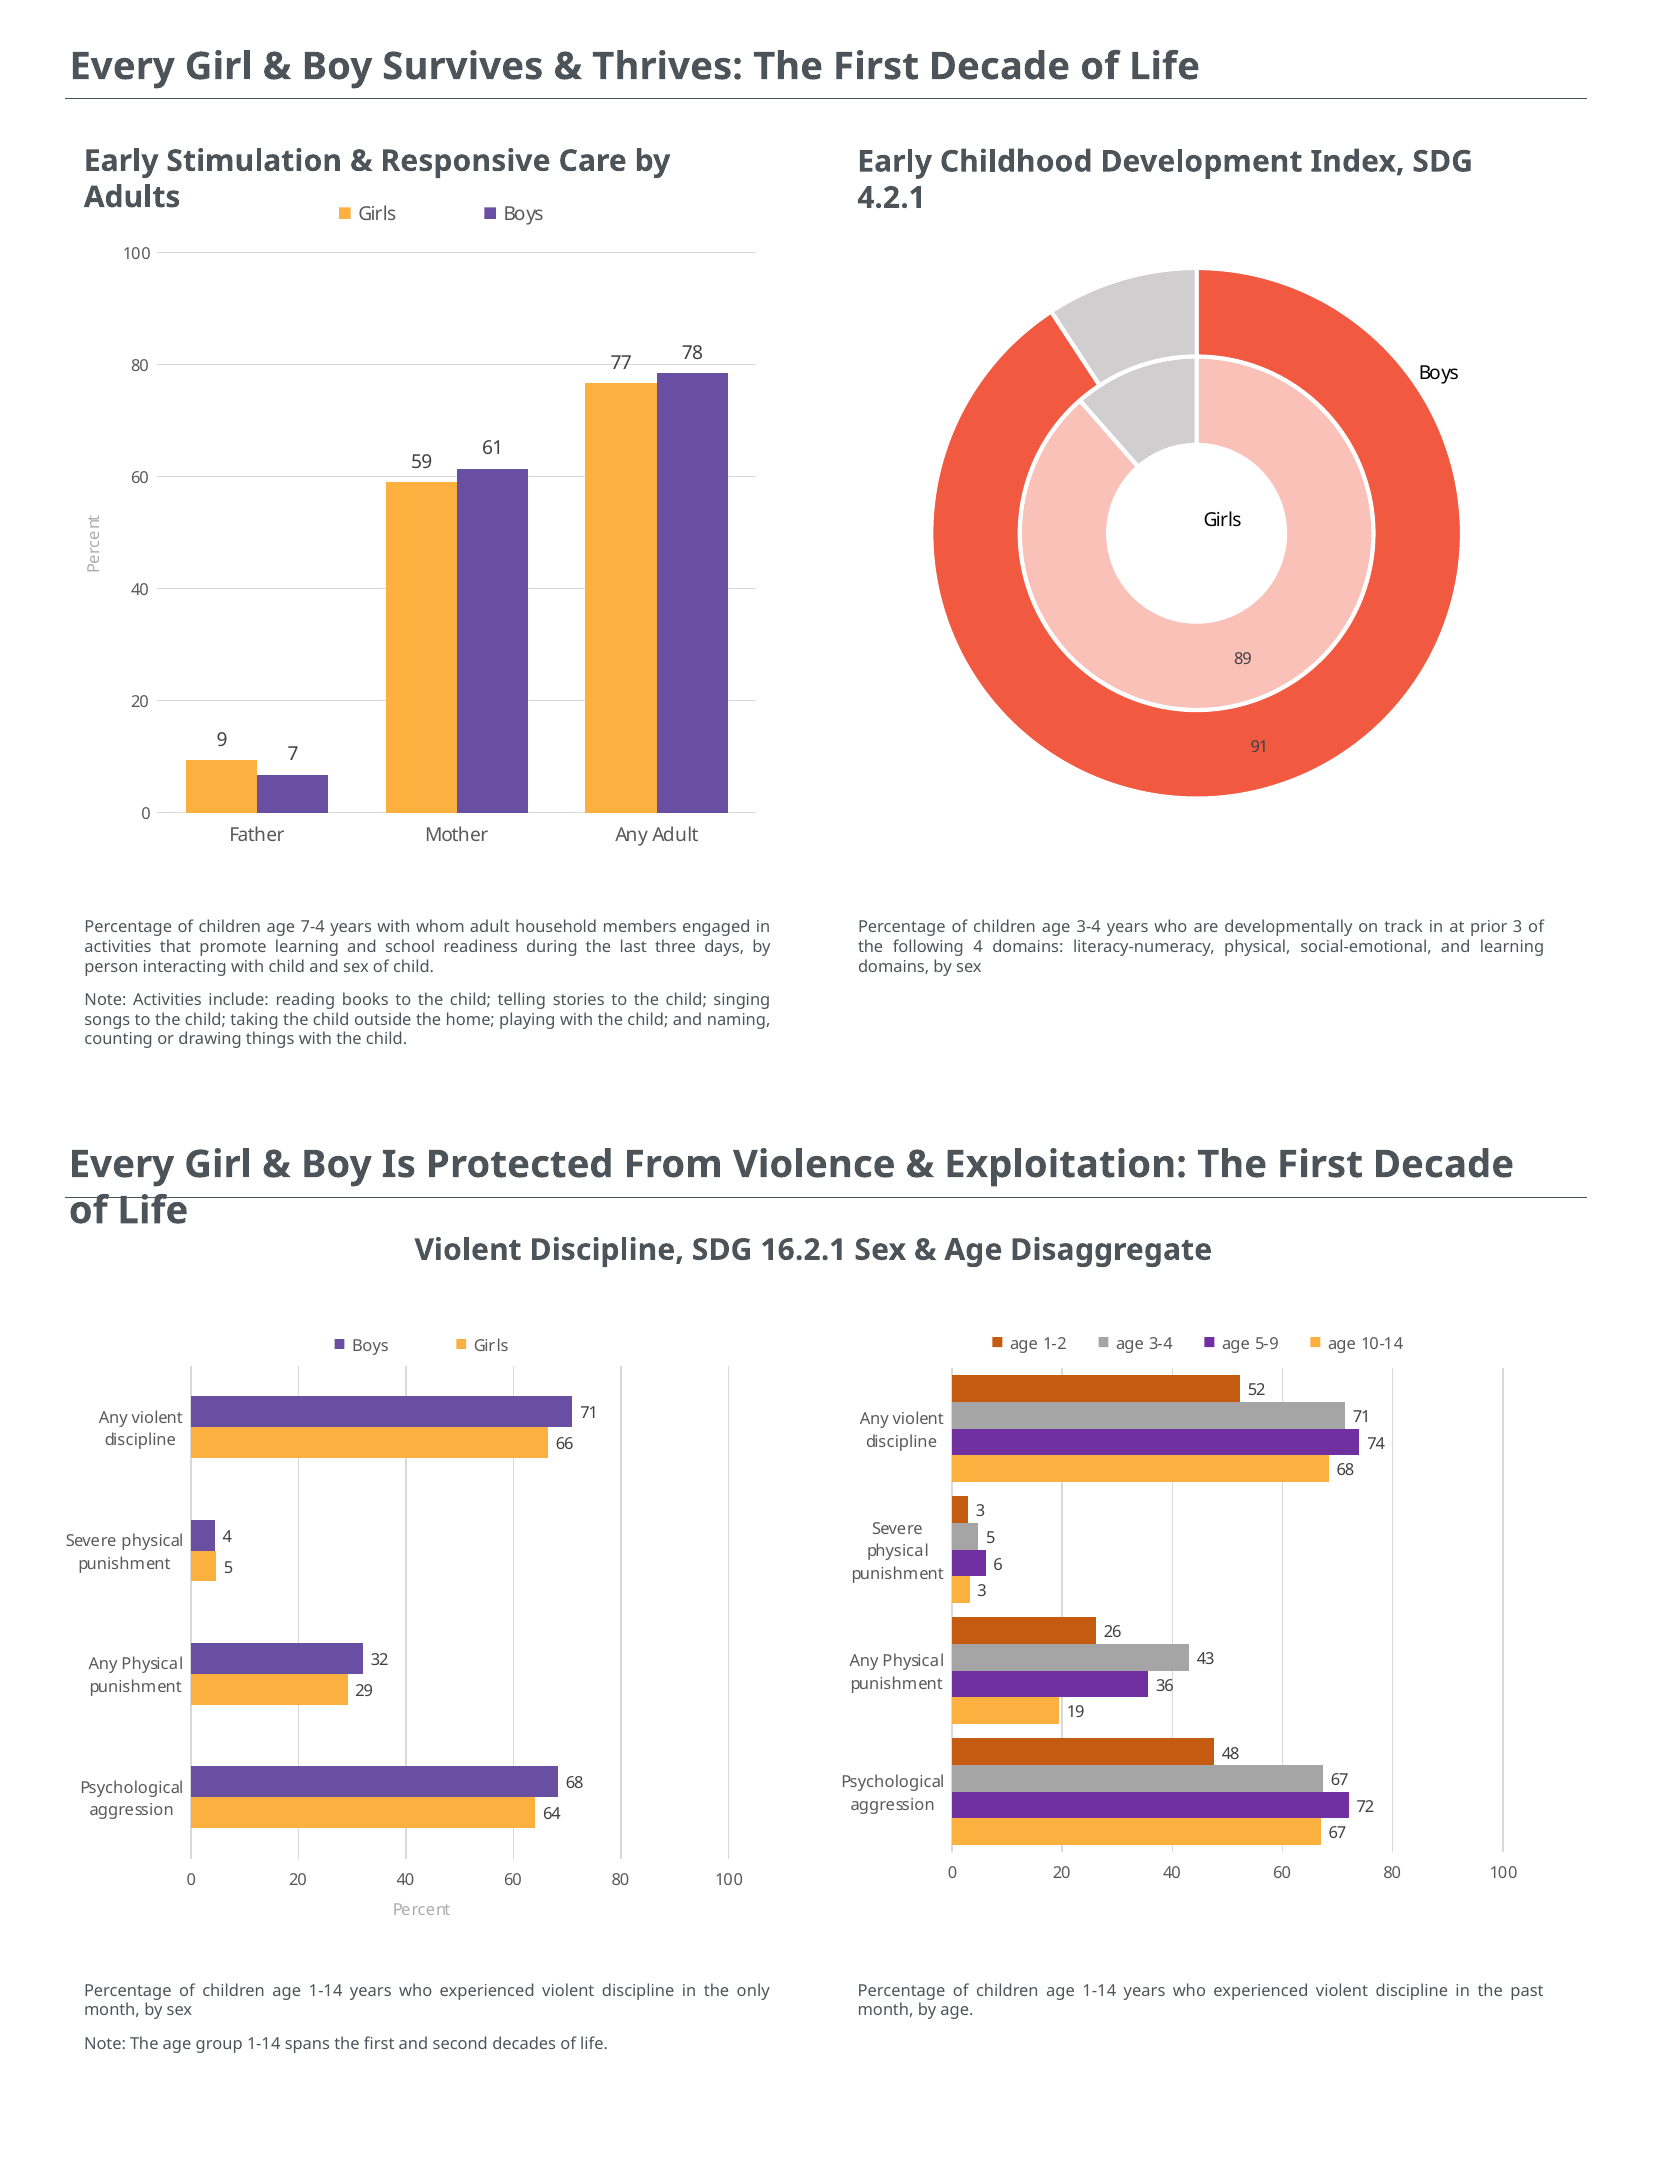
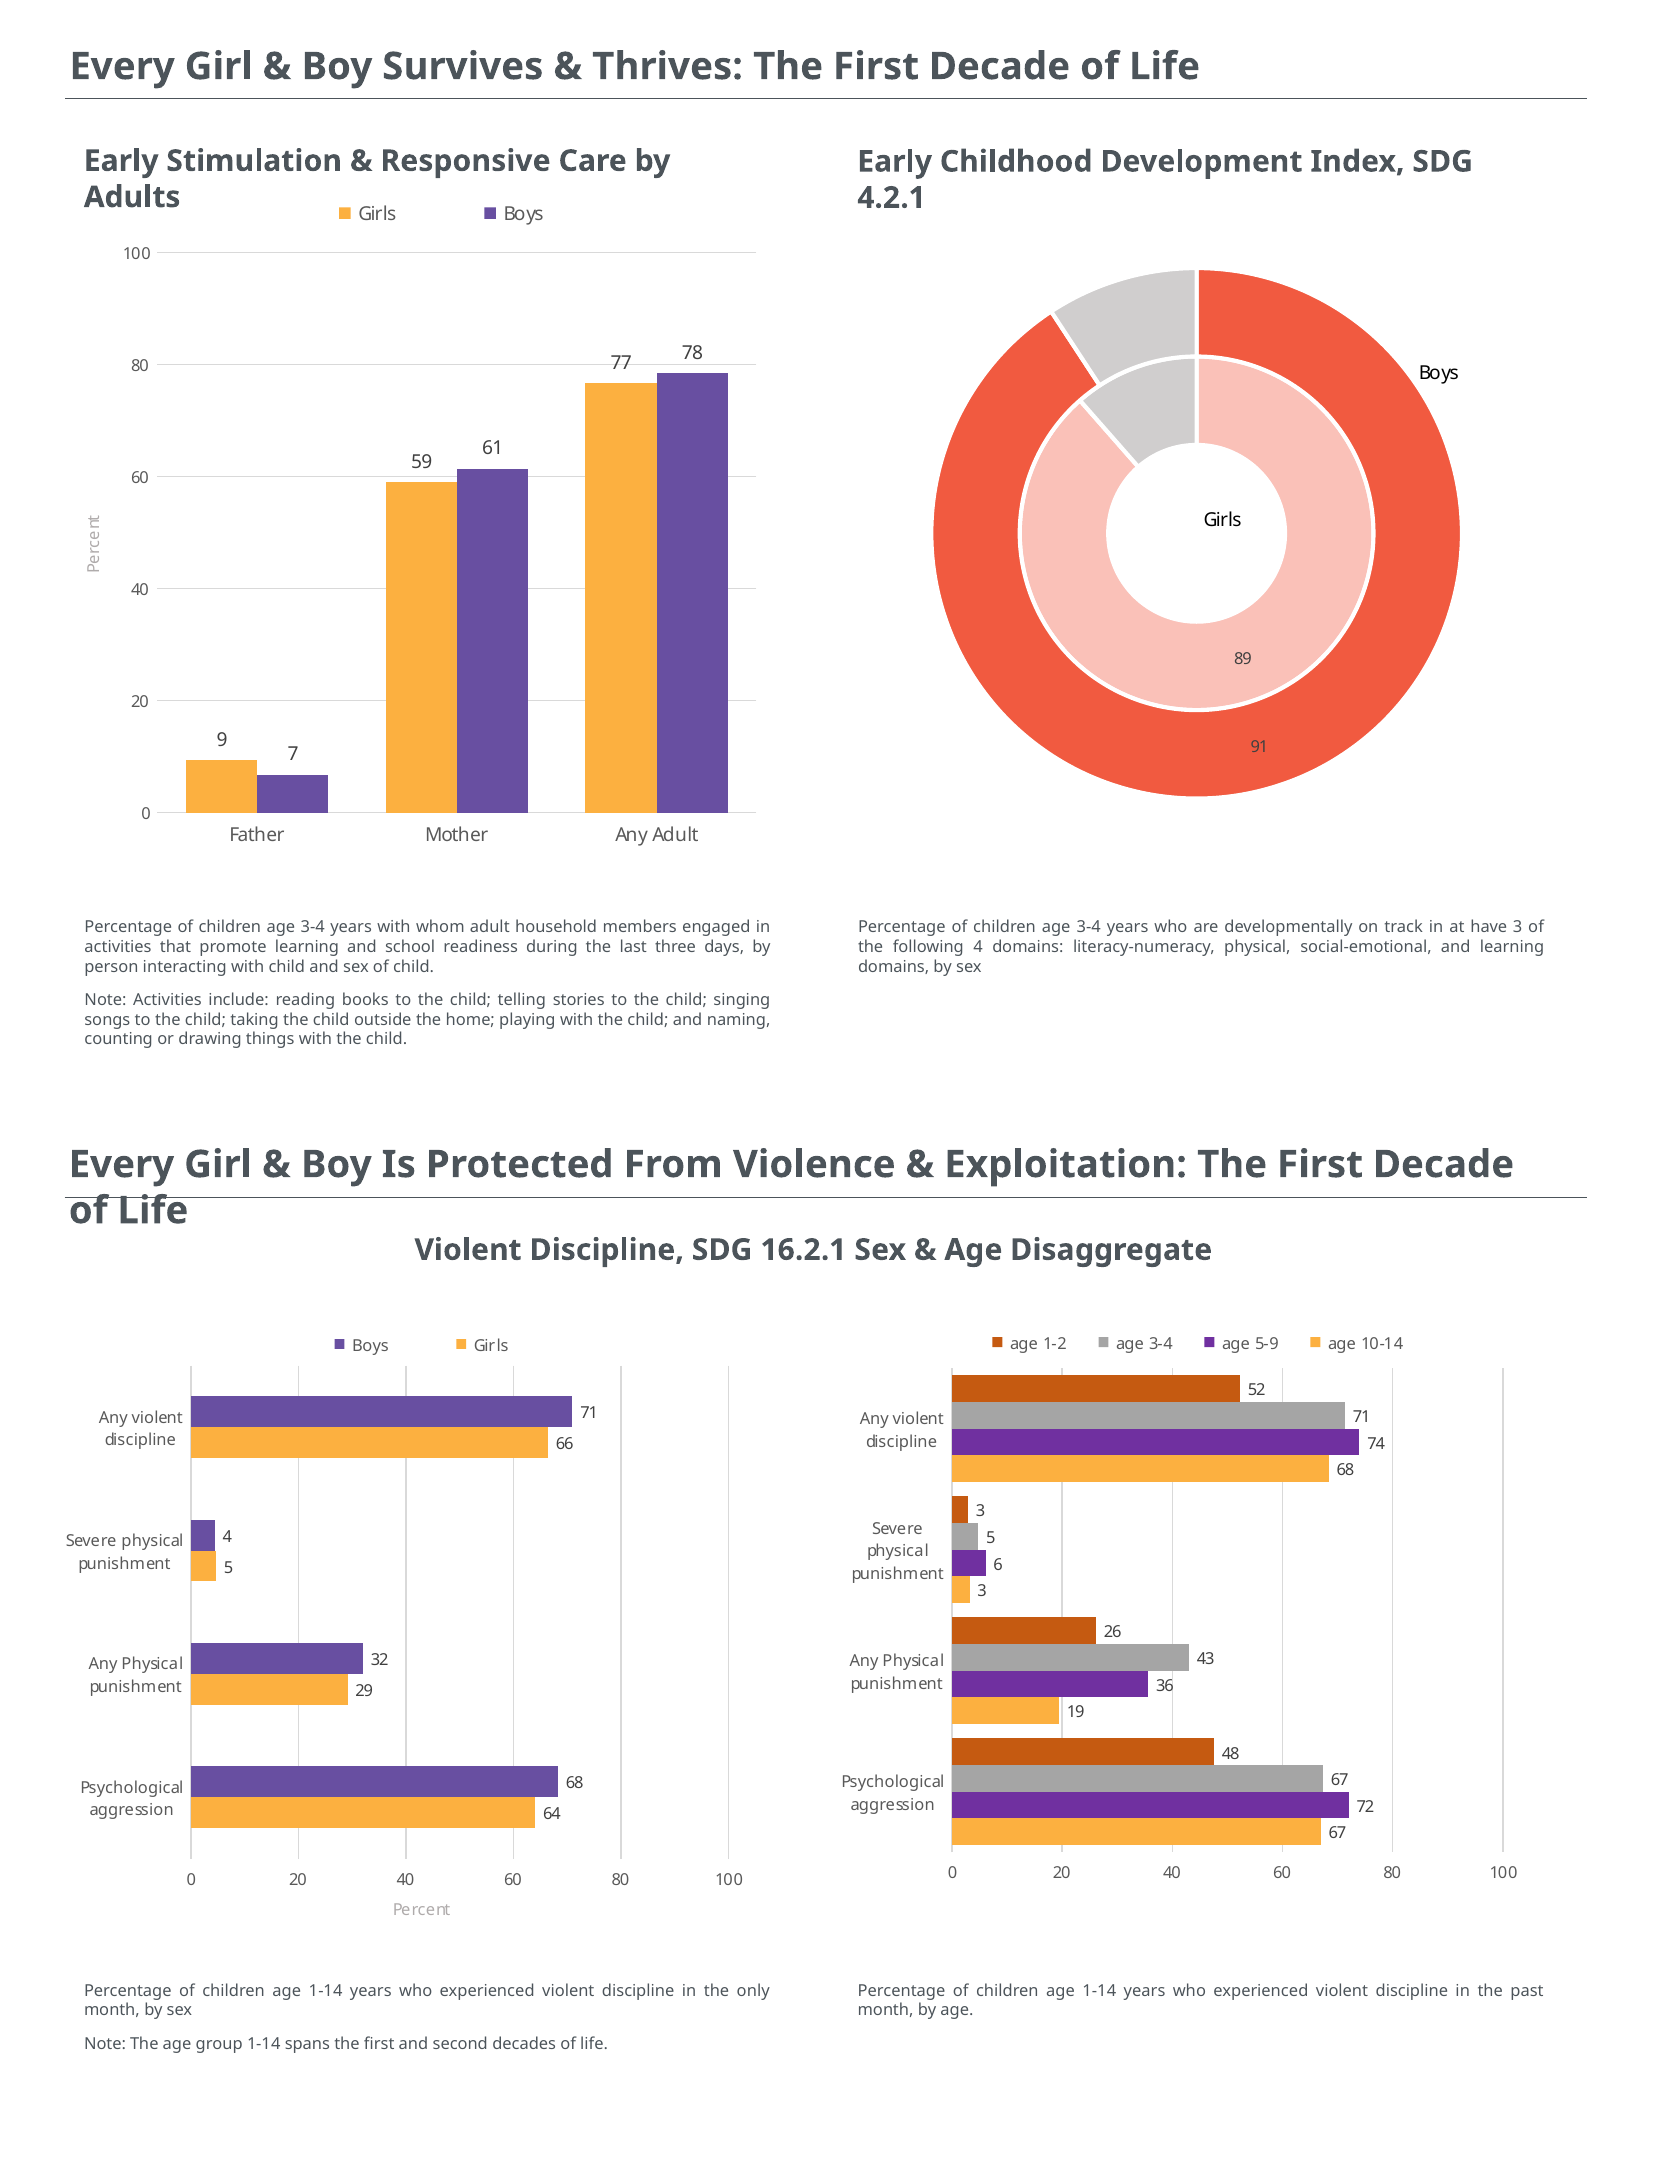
7-4 at (313, 927): 7-4 -> 3-4
prior: prior -> have
